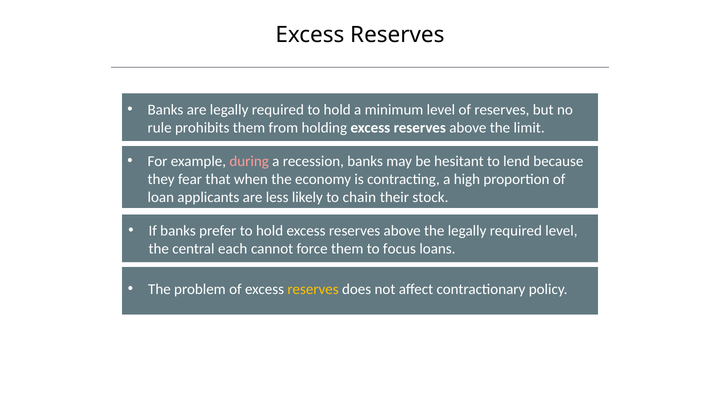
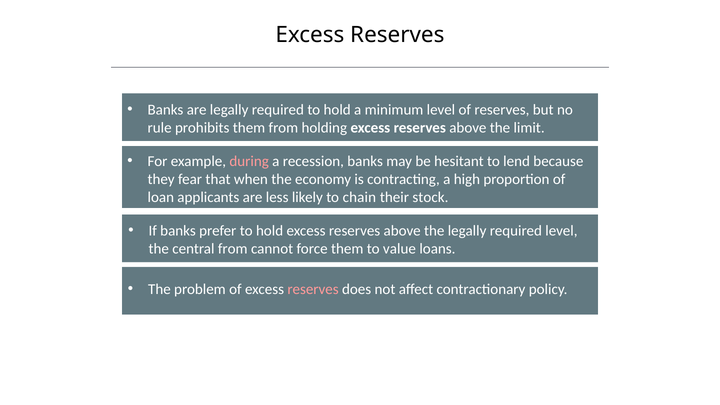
central each: each -> from
focus: focus -> value
reserves at (313, 289) colour: yellow -> pink
